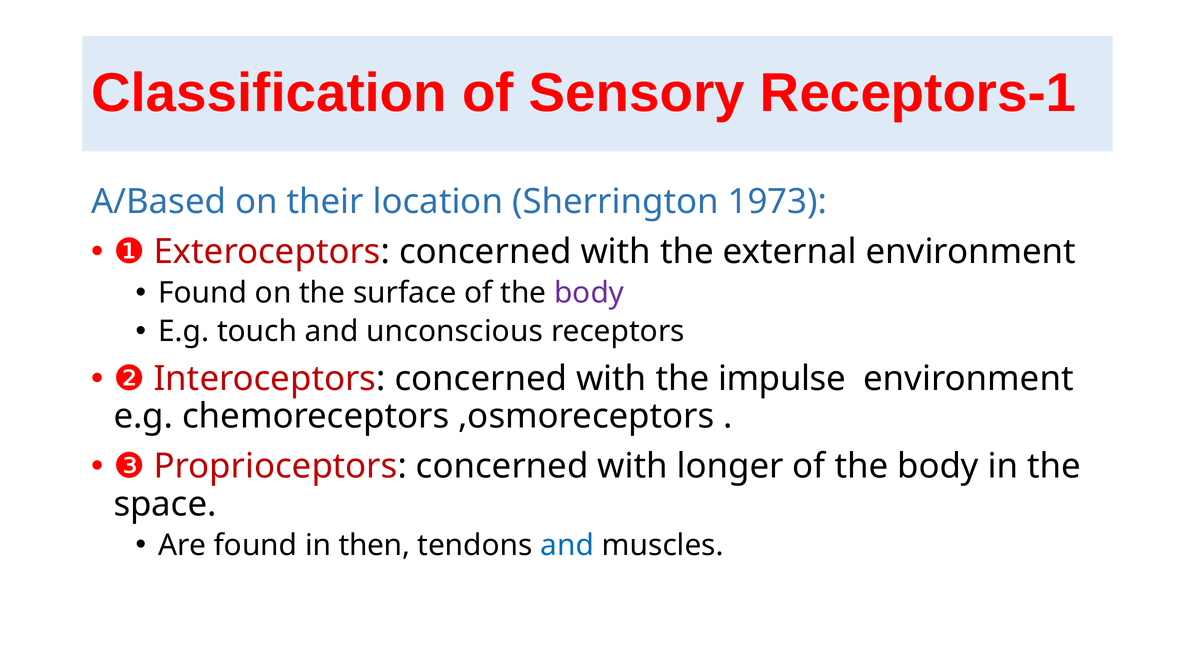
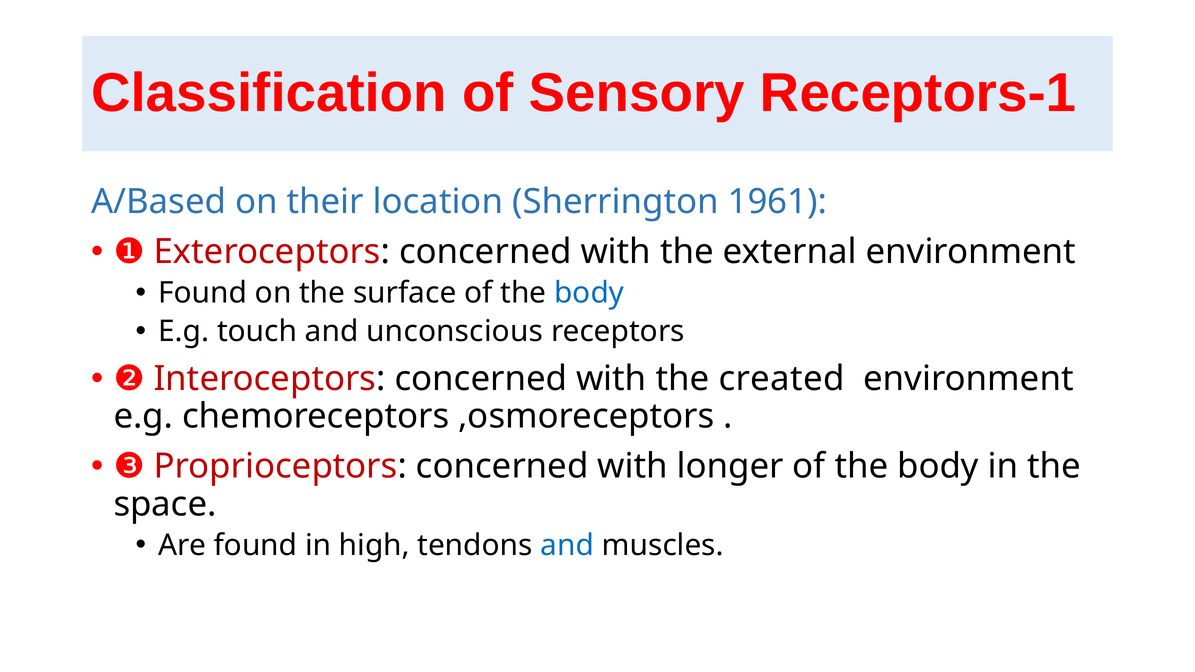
1973: 1973 -> 1961
body at (589, 293) colour: purple -> blue
impulse: impulse -> created
then: then -> high
